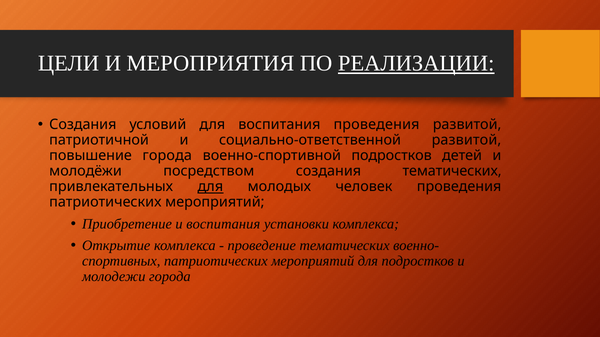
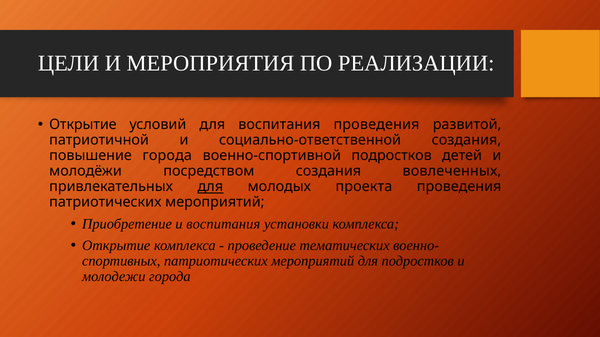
РЕАЛИЗАЦИИ underline: present -> none
Создания at (83, 125): Создания -> Открытие
социально-ответственной развитой: развитой -> создания
создания тематических: тематических -> вовлеченных
человек: человек -> проекта
